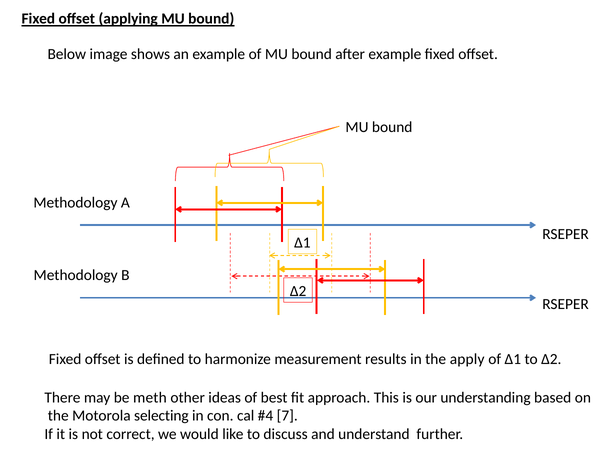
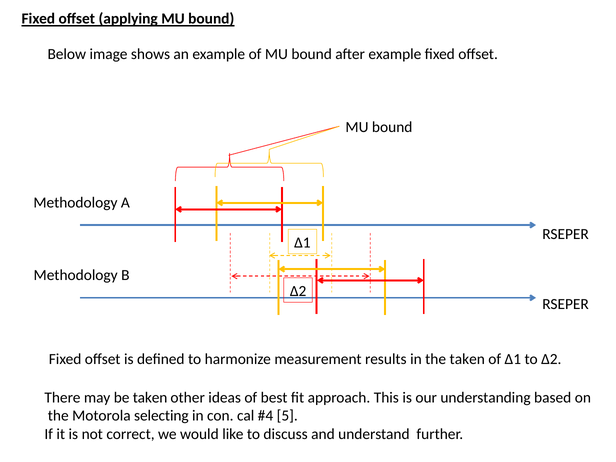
the apply: apply -> taken
be meth: meth -> taken
7: 7 -> 5
